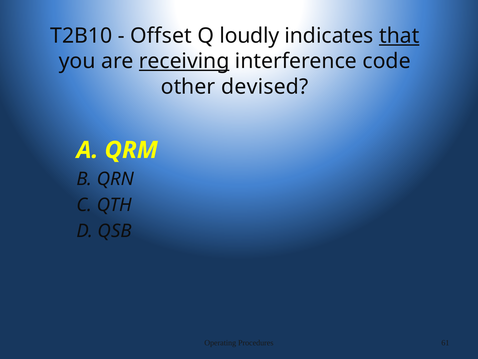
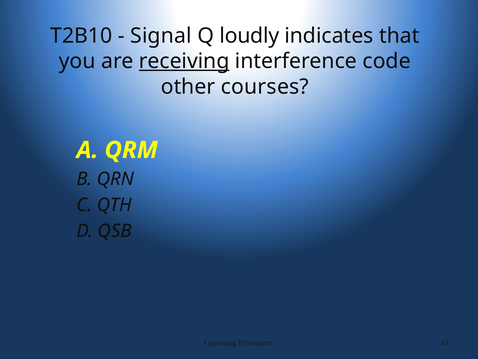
Offset: Offset -> Signal
that underline: present -> none
devised: devised -> courses
